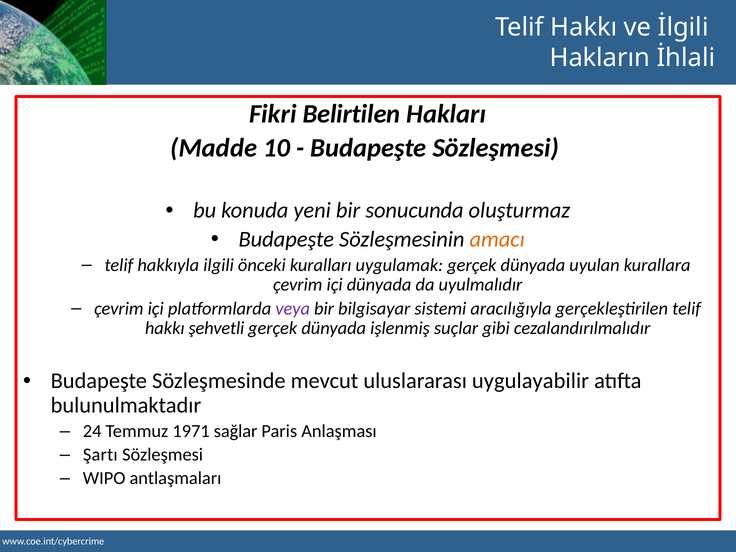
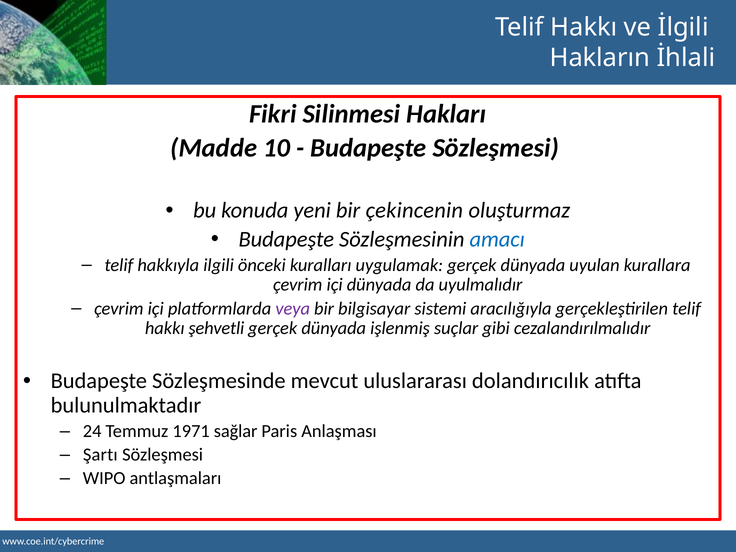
Belirtilen: Belirtilen -> Silinmesi
sonucunda: sonucunda -> çekincenin
amacı colour: orange -> blue
uygulayabilir: uygulayabilir -> dolandırıcılık
